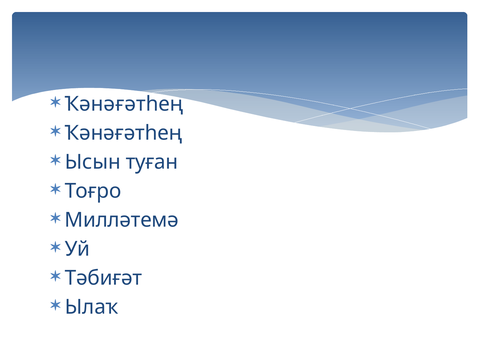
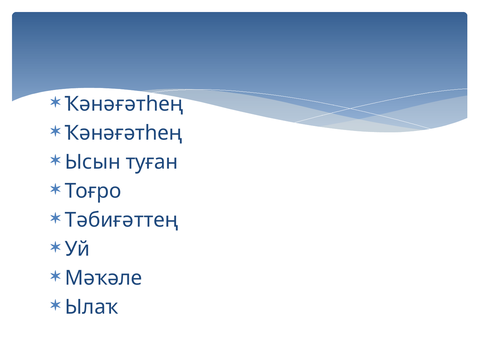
Милләтемә: Милләтемә -> Тәбиғәттең
Тәбиғәт: Тәбиғәт -> Мәҡәле
